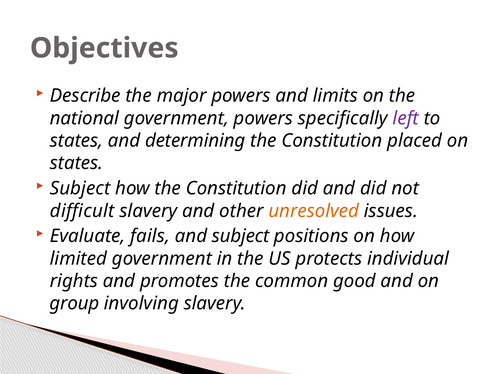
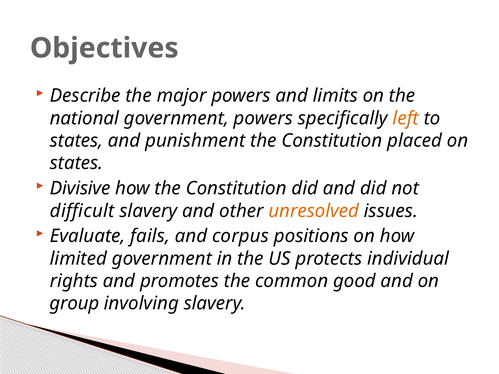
left colour: purple -> orange
determining: determining -> punishment
Subject at (80, 189): Subject -> Divisive
and subject: subject -> corpus
